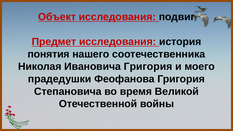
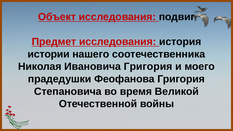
понятия: понятия -> истории
